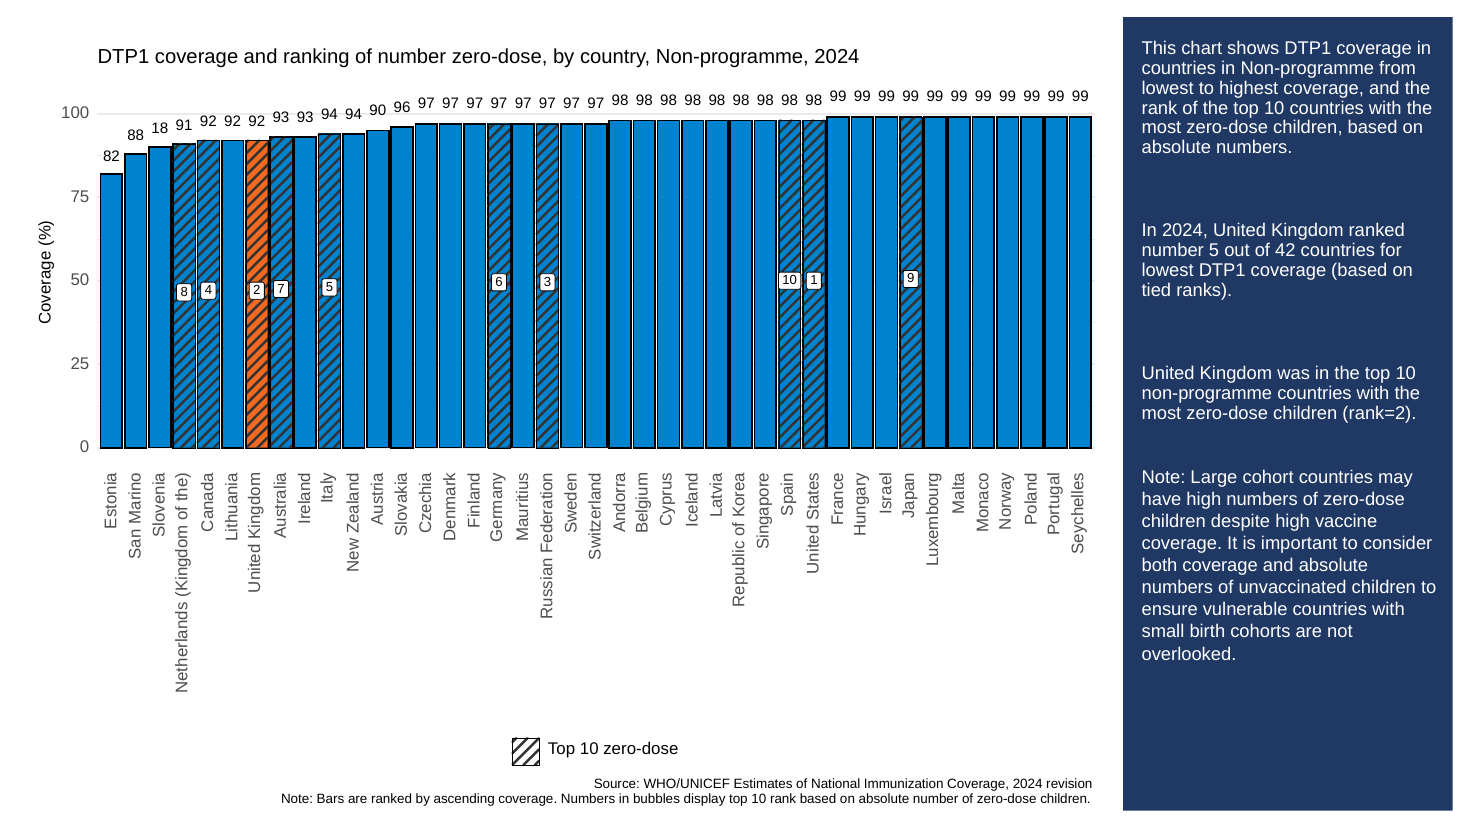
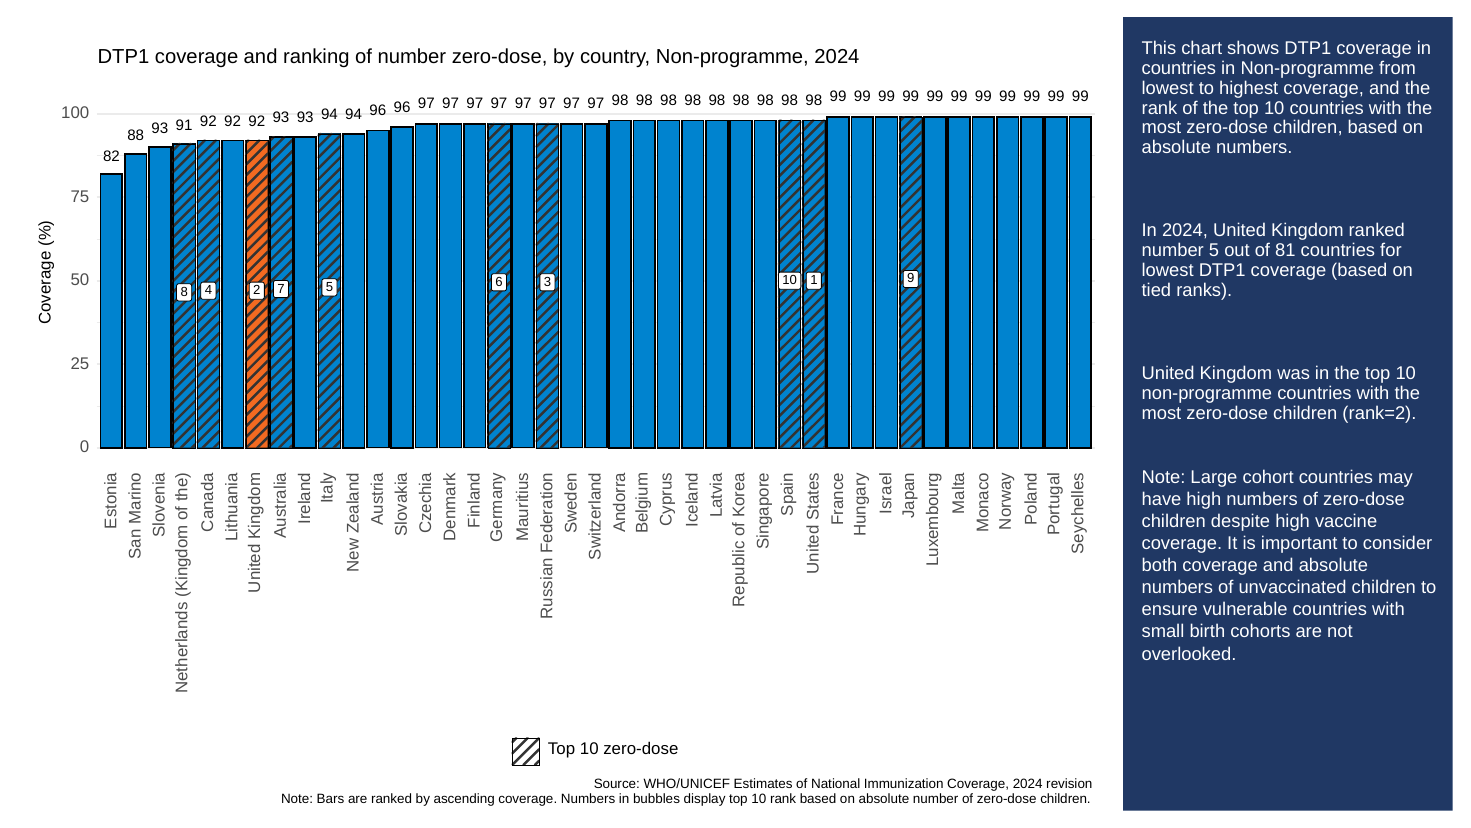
94 90: 90 -> 96
88 18: 18 -> 93
42: 42 -> 81
